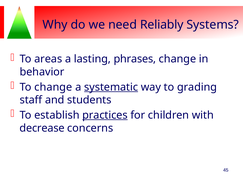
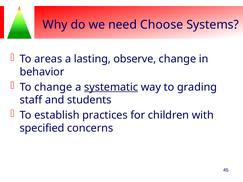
Reliably: Reliably -> Choose
phrases: phrases -> observe
practices underline: present -> none
decrease: decrease -> specified
